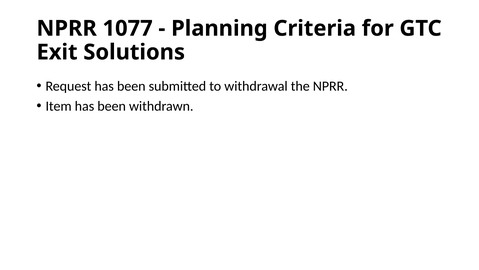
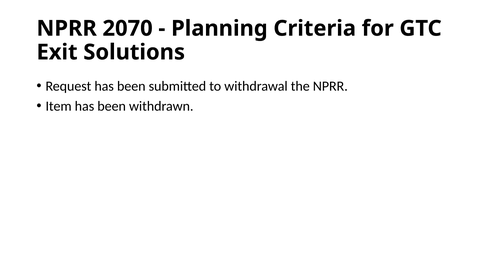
1077: 1077 -> 2070
